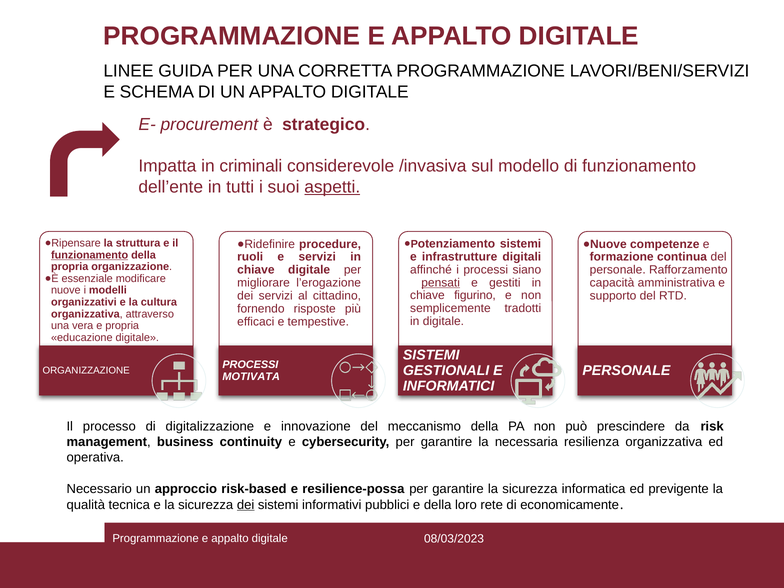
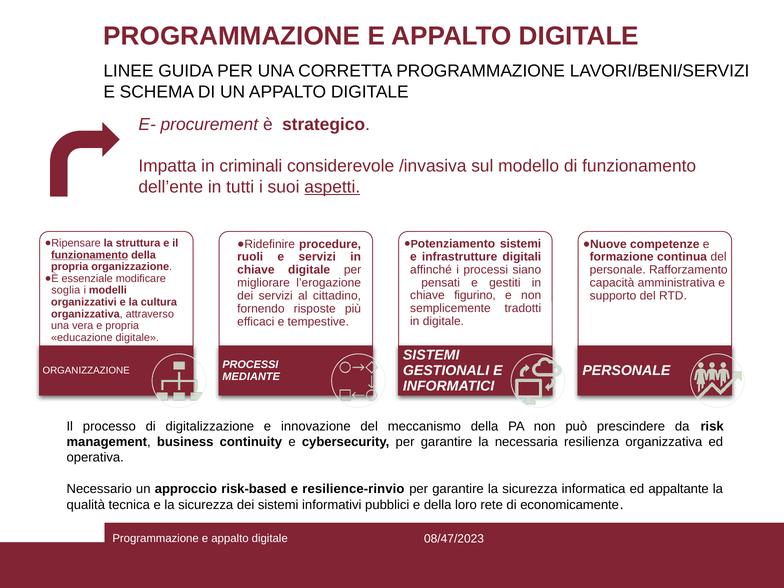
pensati underline: present -> none
nuove: nuove -> soglia
MOTIVATA: MOTIVATA -> MEDIANTE
resilience-possa: resilience-possa -> resilience-rinvio
previgente: previgente -> appaltante
dei at (246, 505) underline: present -> none
08/03/2023: 08/03/2023 -> 08/47/2023
